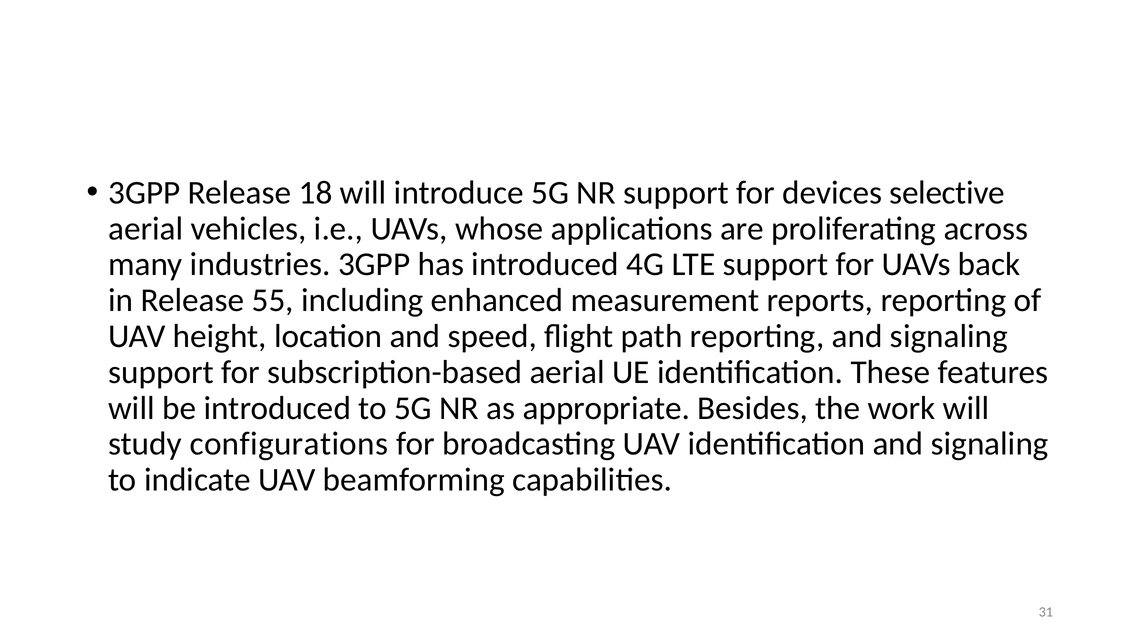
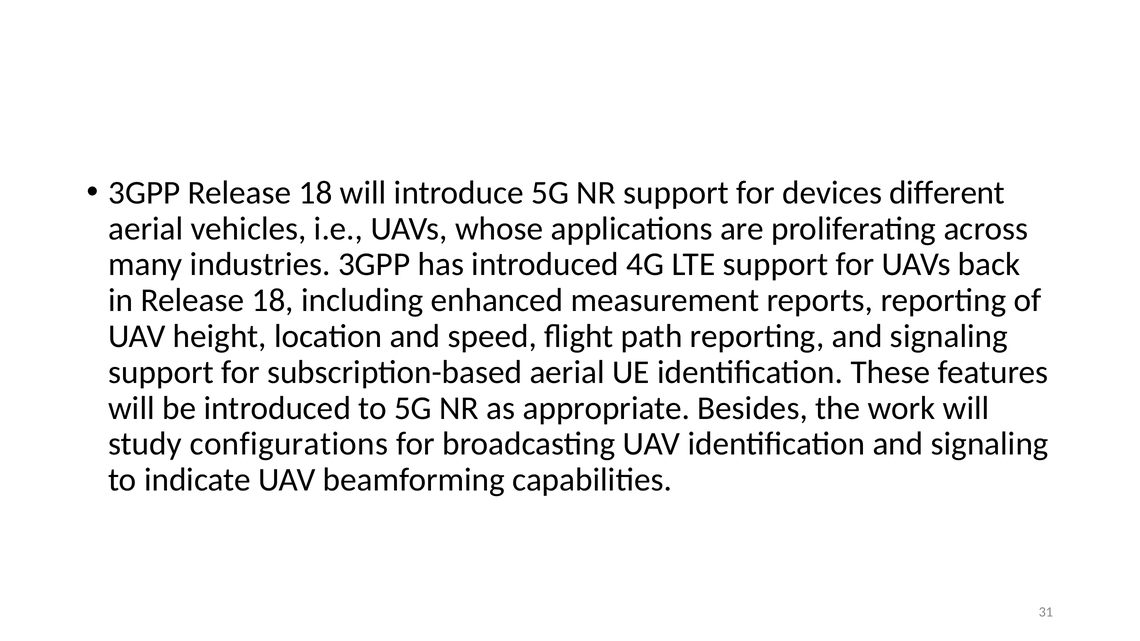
selective: selective -> different
in Release 55: 55 -> 18
